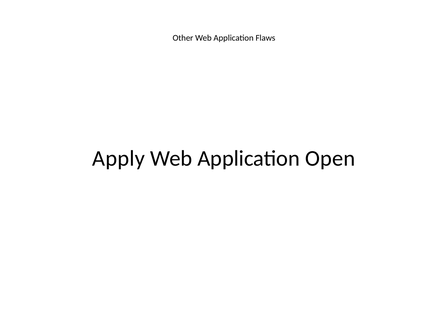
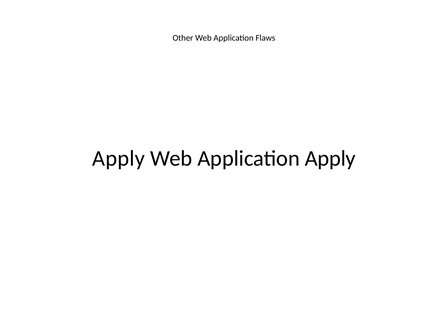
Application Open: Open -> Apply
